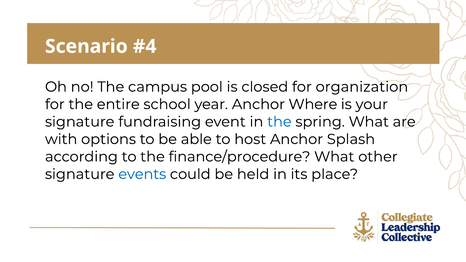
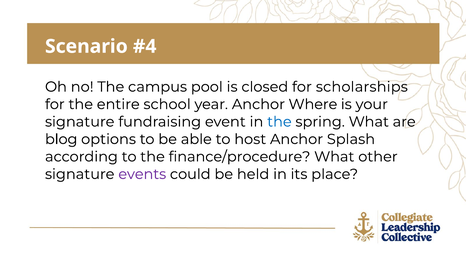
organization: organization -> scholarships
with: with -> blog
events colour: blue -> purple
